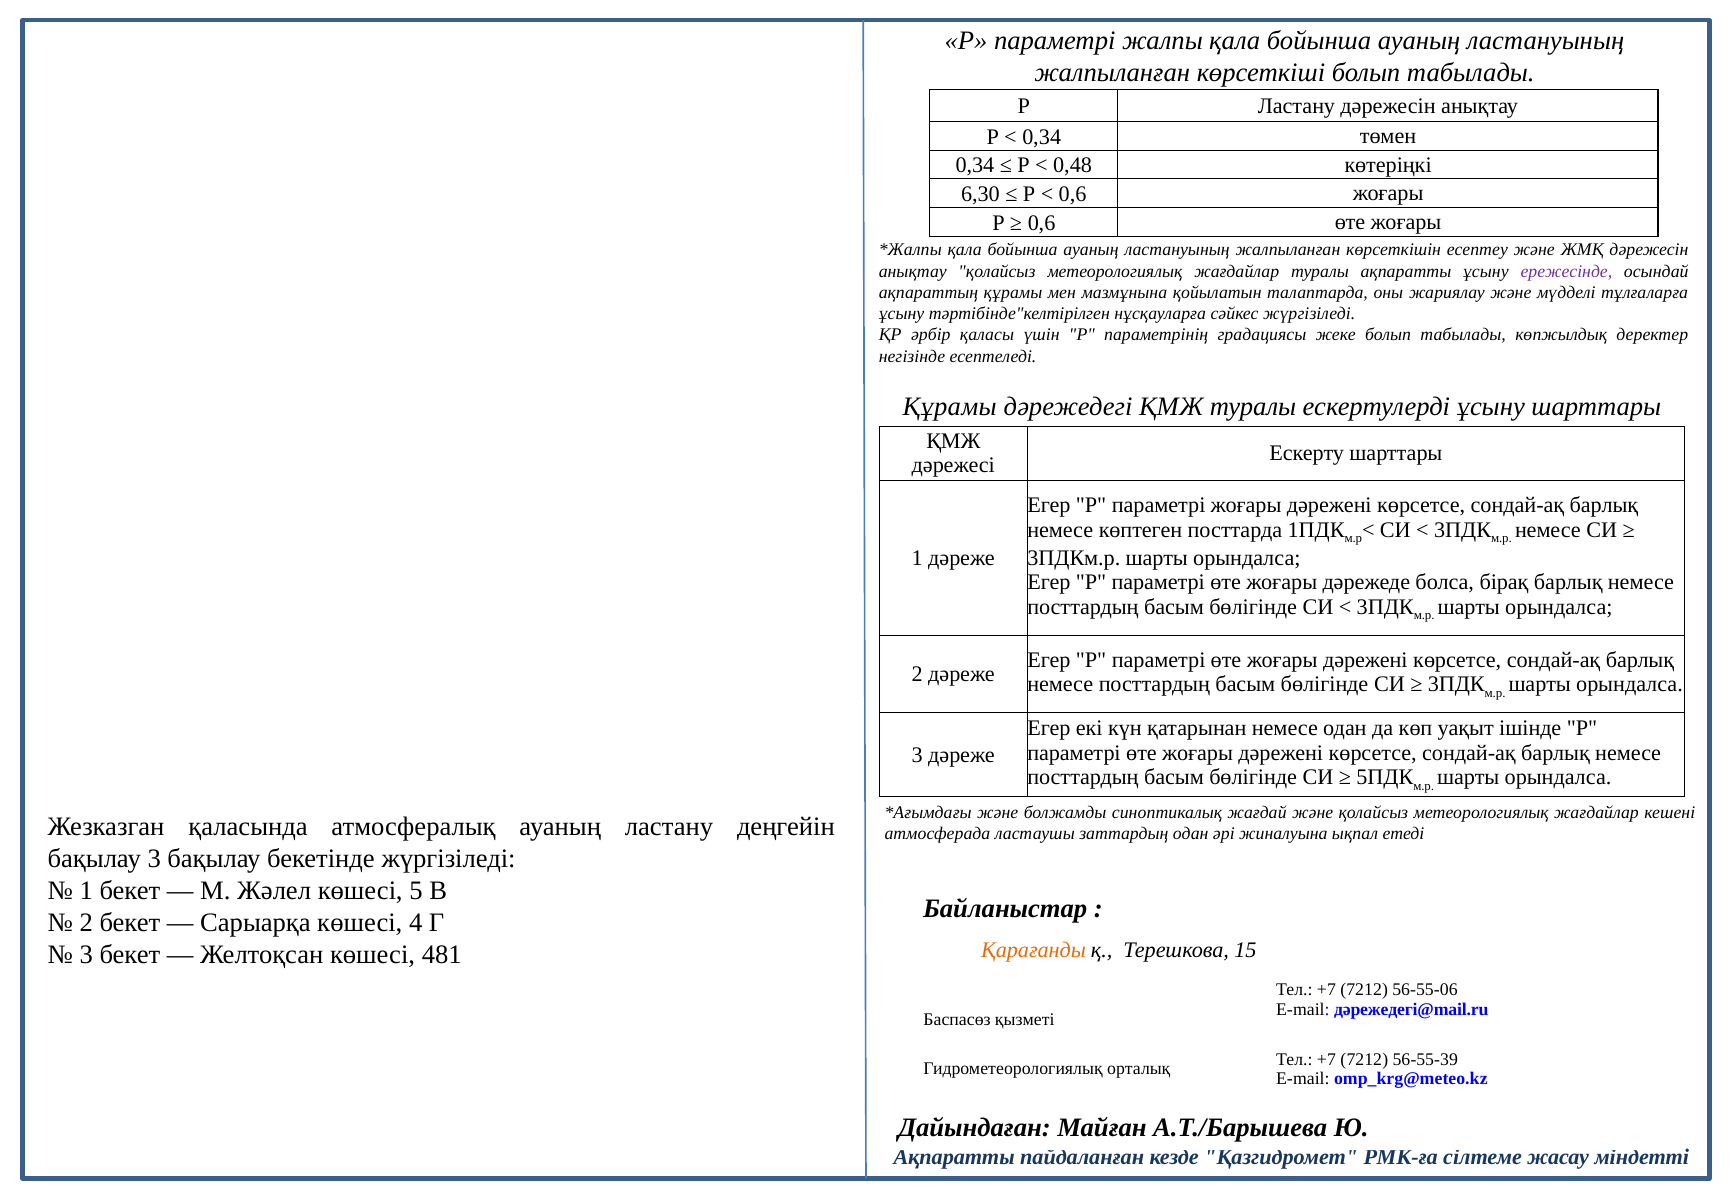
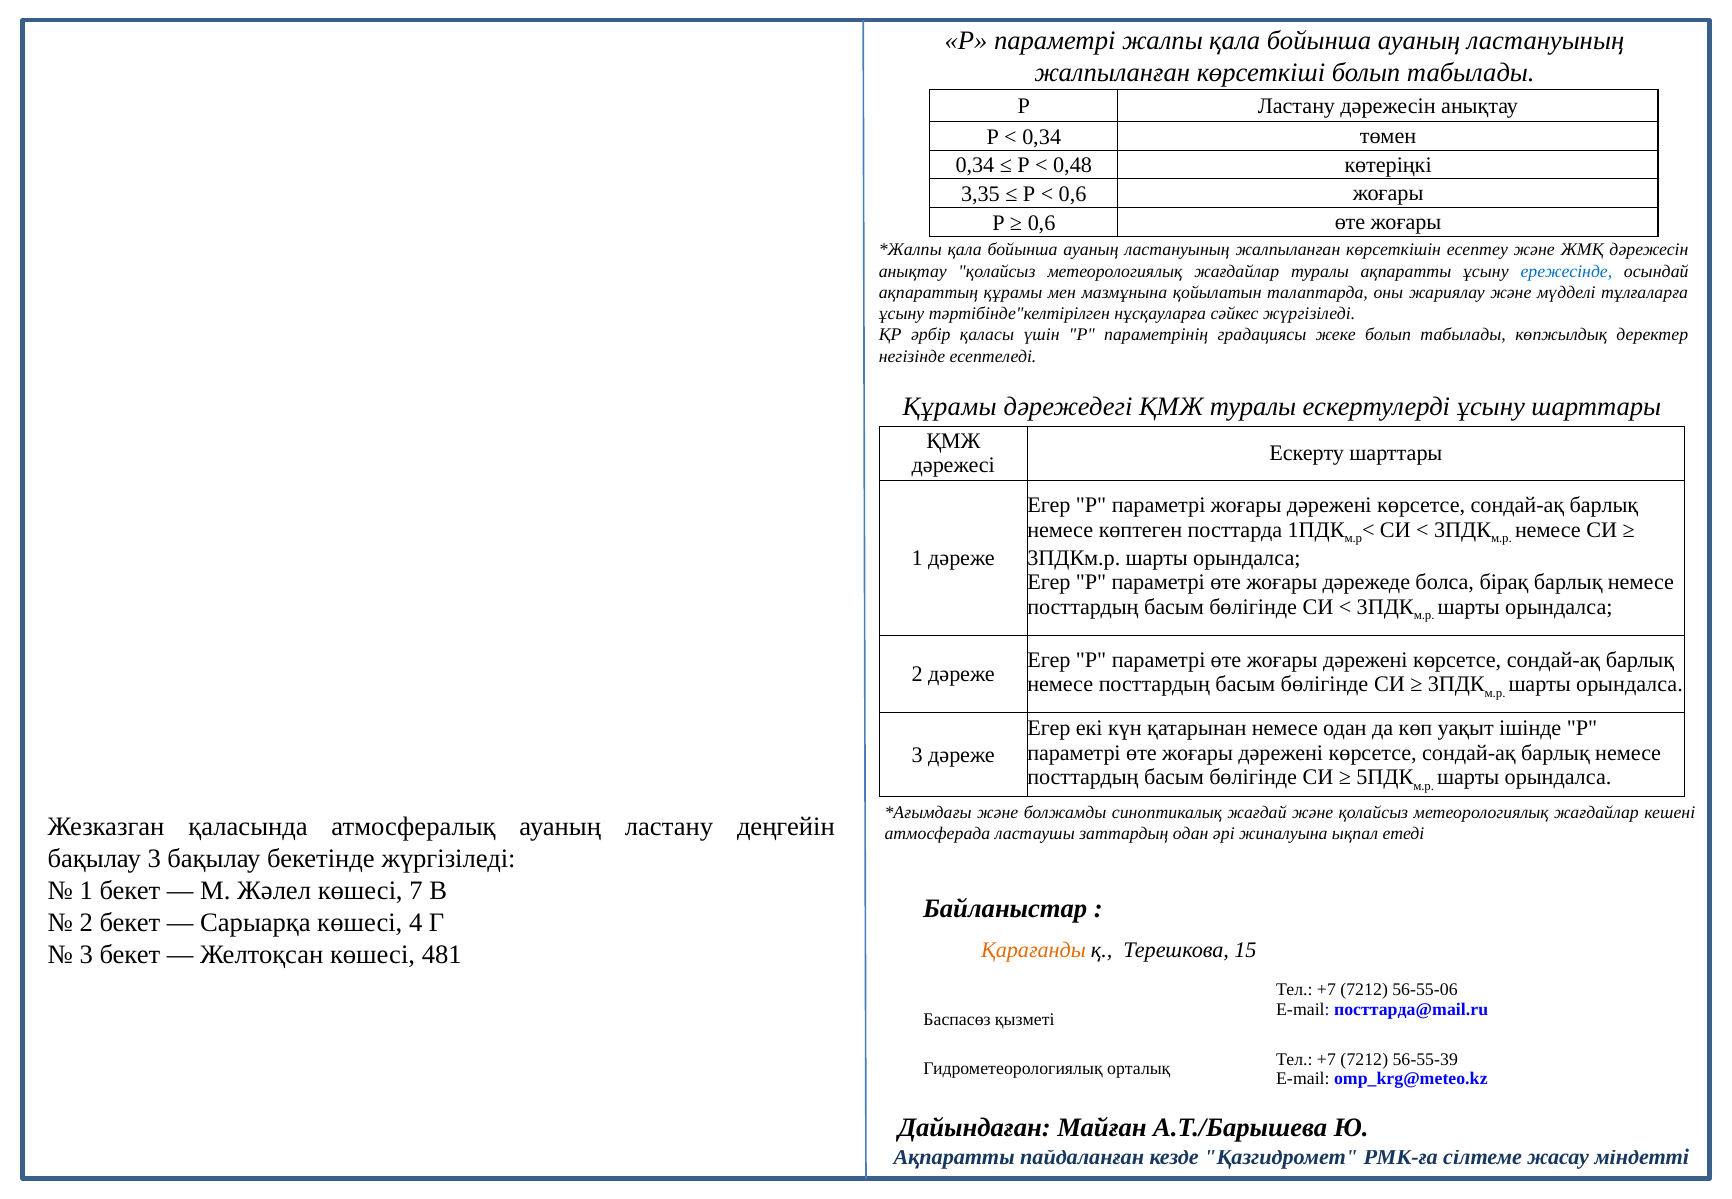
6,30: 6,30 -> 3,35
ережесінде colour: purple -> blue
5: 5 -> 7
дәрежедегі@mail.ru: дәрежедегі@mail.ru -> посттарда@mail.ru
